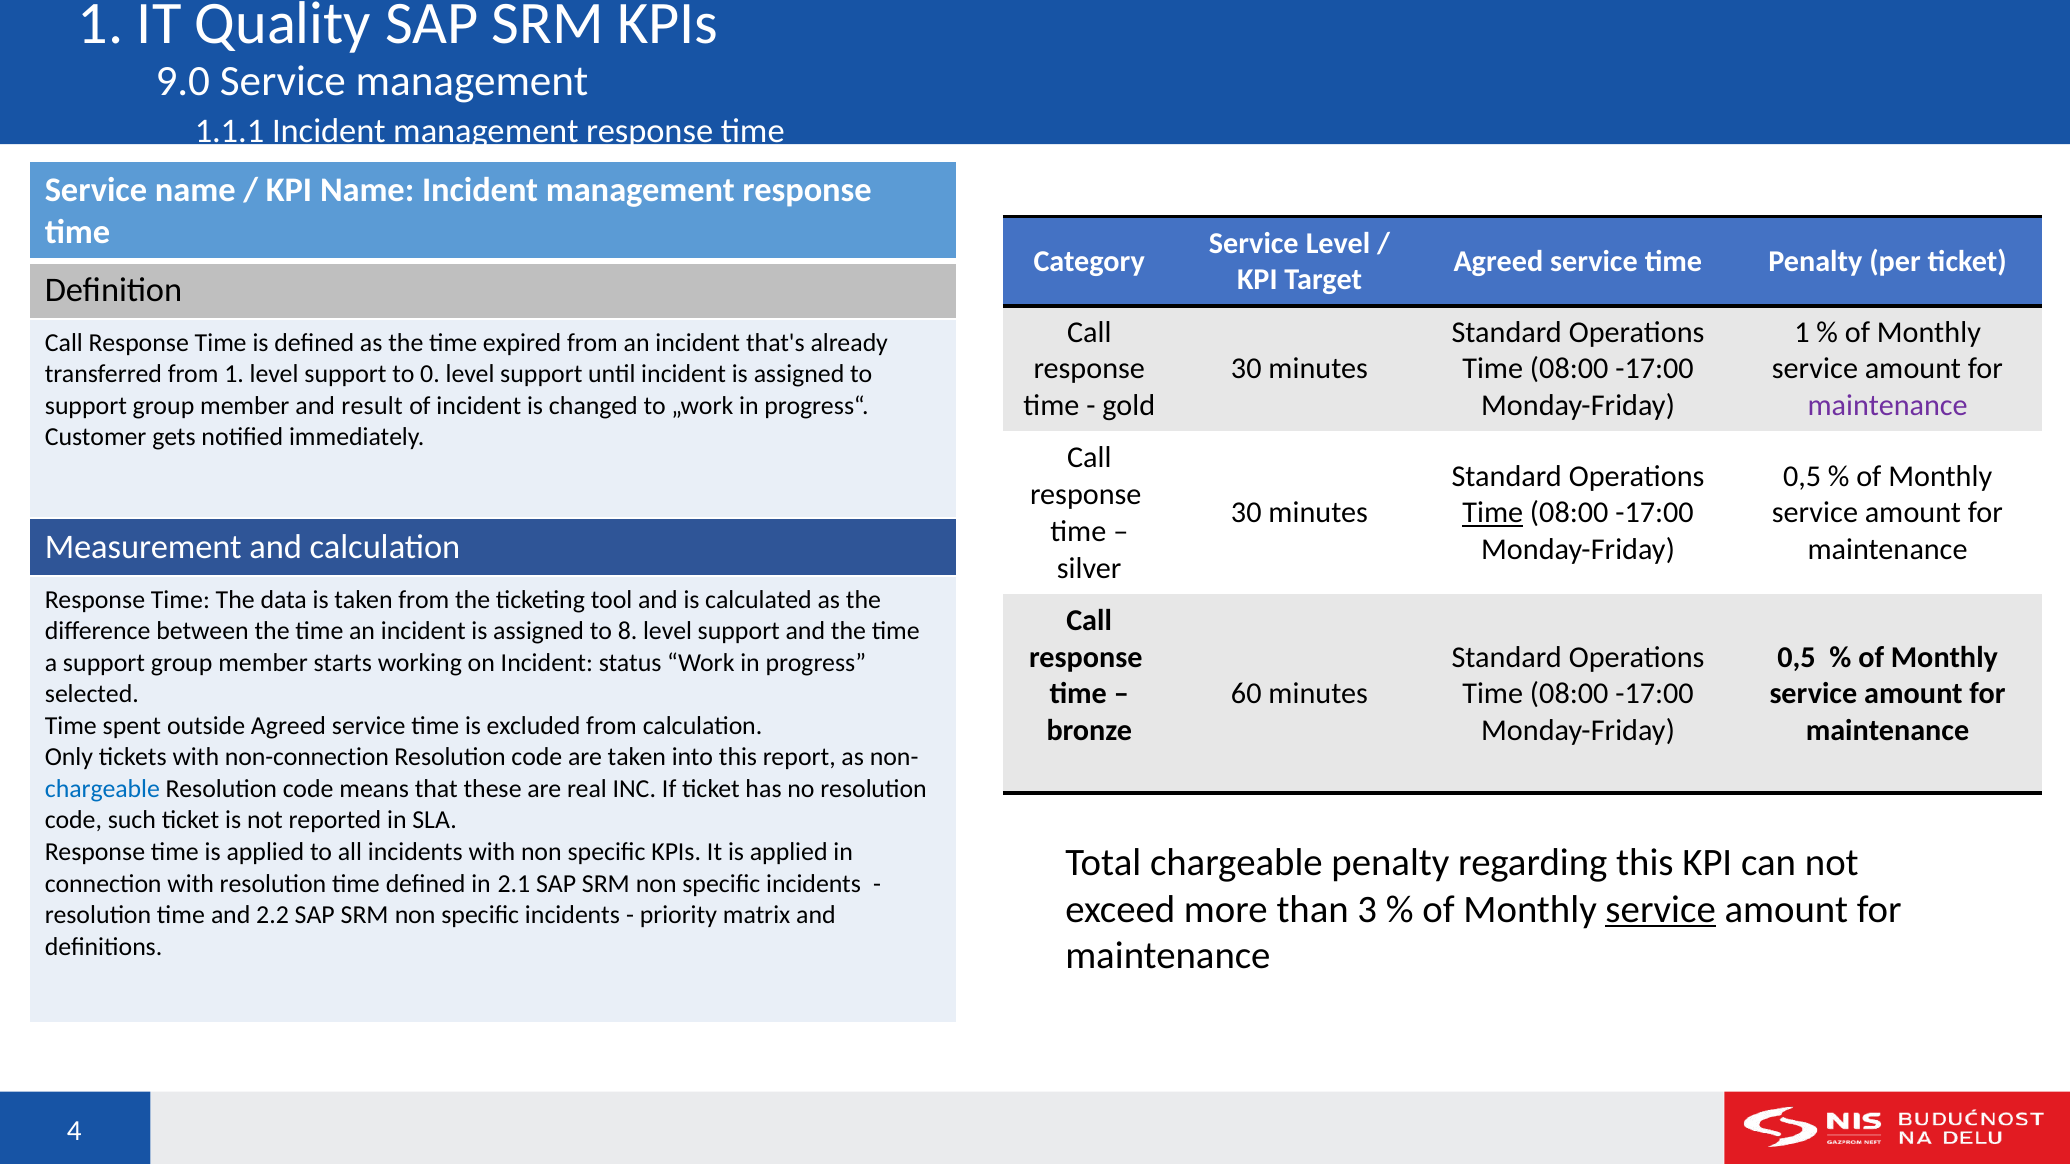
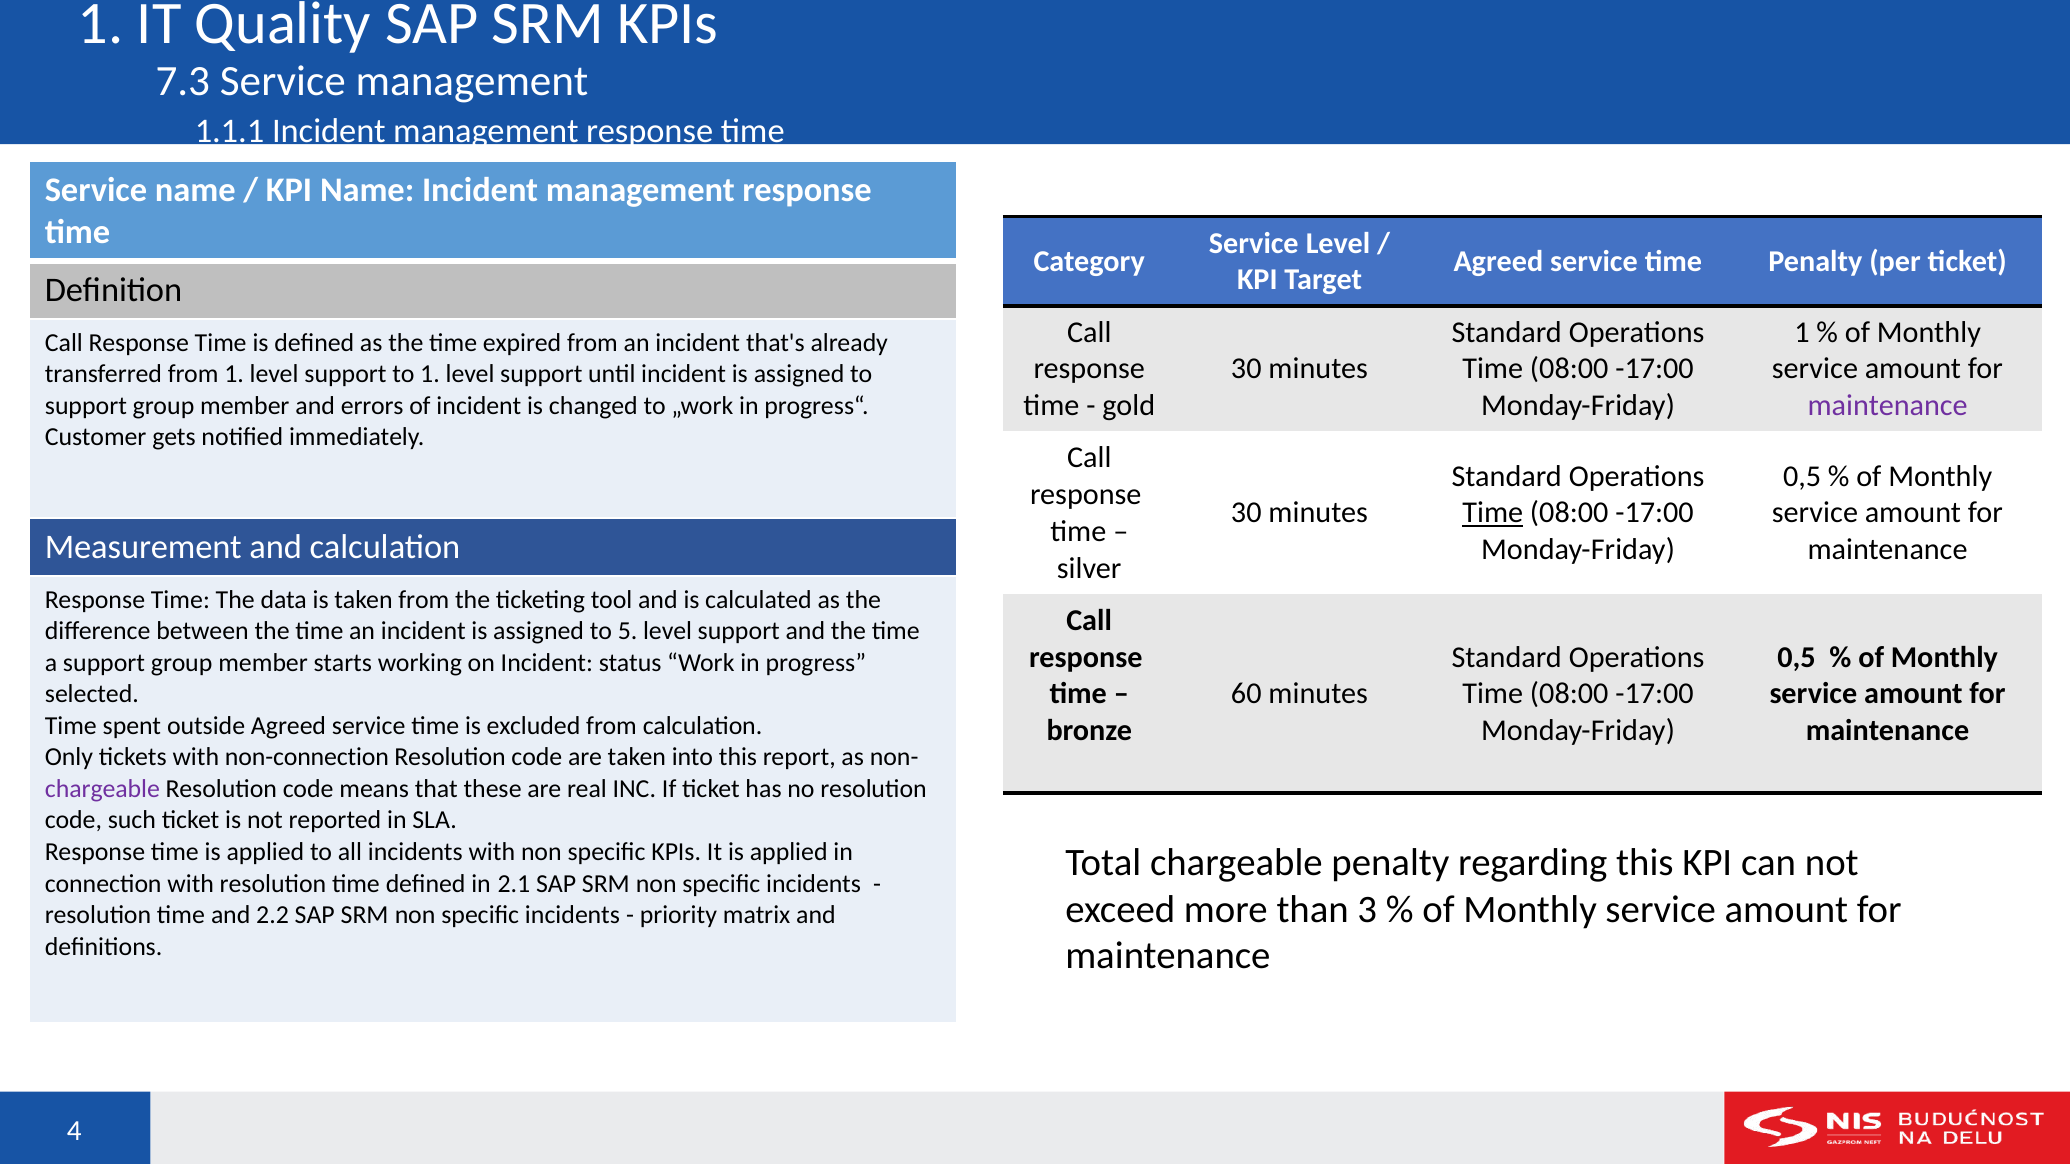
9.0: 9.0 -> 7.3
to 0: 0 -> 1
result: result -> errors
8: 8 -> 5
chargeable at (102, 789) colour: blue -> purple
service at (1661, 910) underline: present -> none
